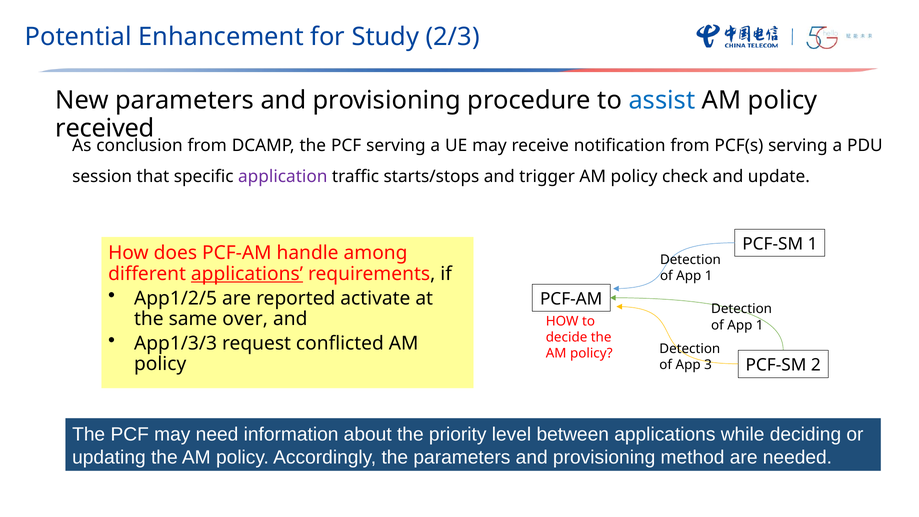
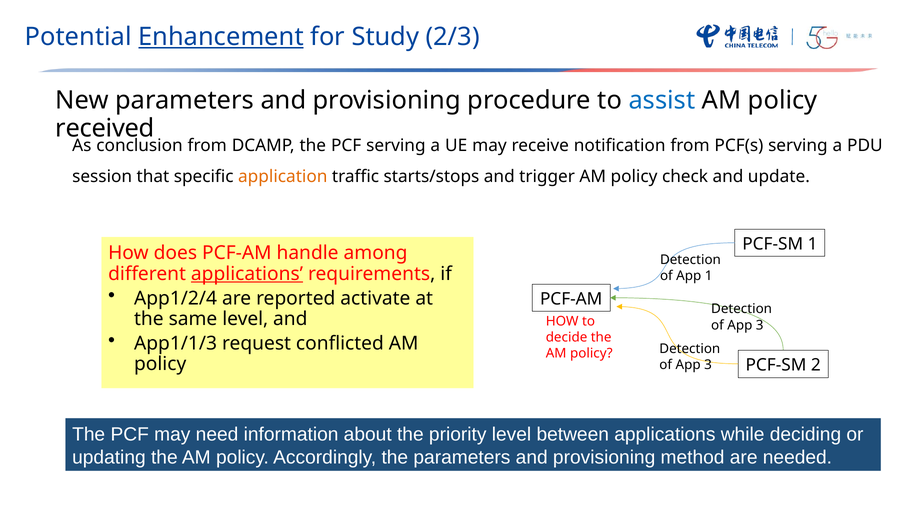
Enhancement underline: none -> present
application colour: purple -> orange
App1/2/5: App1/2/5 -> App1/2/4
same over: over -> level
1 at (760, 325): 1 -> 3
App1/3/3: App1/3/3 -> App1/1/3
